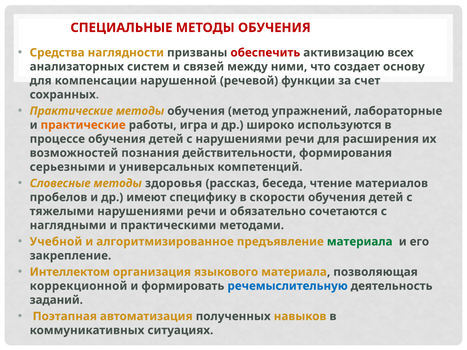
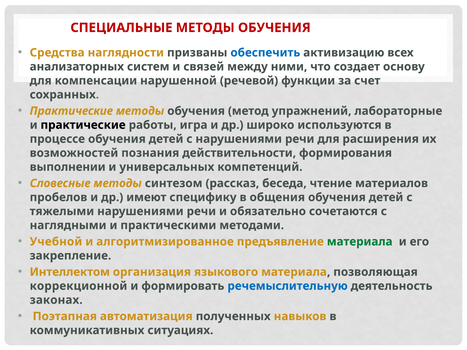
обеспечить colour: red -> blue
практические at (83, 125) colour: orange -> black
серьезными: серьезными -> выполнении
здоровья: здоровья -> синтезом
скорости: скорости -> общения
заданий: заданий -> законах
